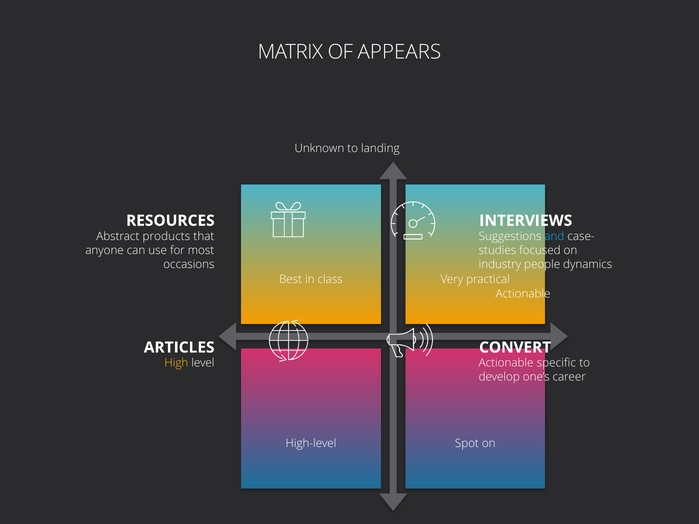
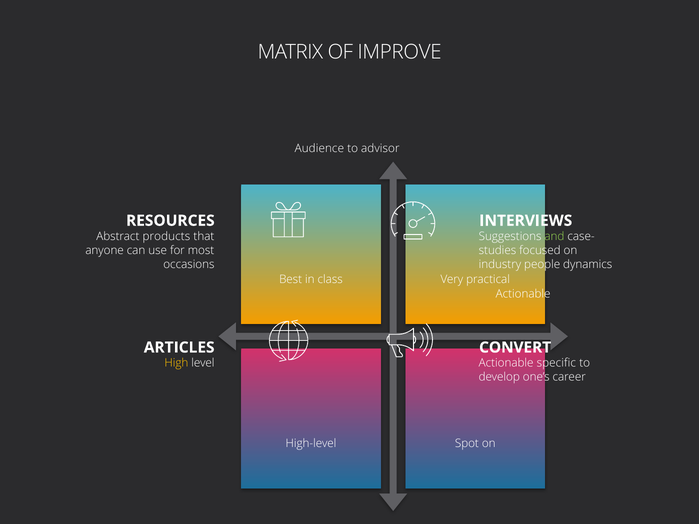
APPEARS: APPEARS -> IMPROVE
Unknown: Unknown -> Audience
landing: landing -> advisor
and colour: light blue -> light green
